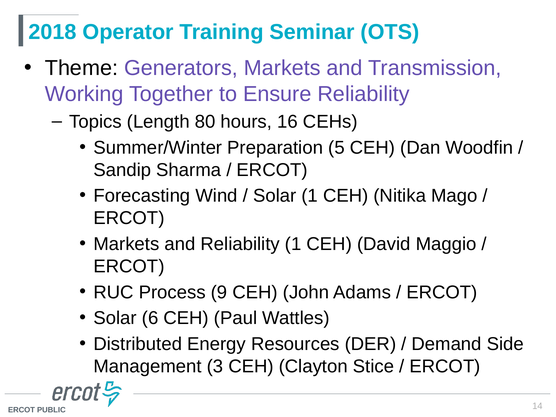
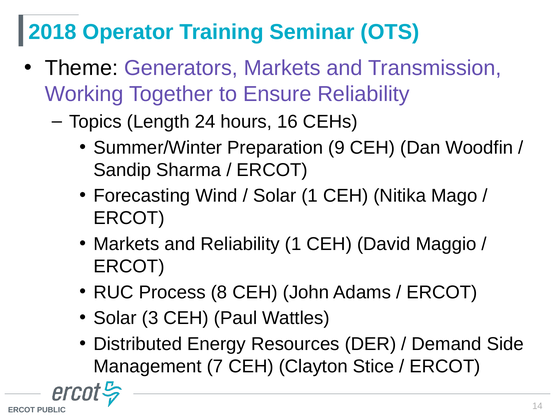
80: 80 -> 24
5: 5 -> 9
9: 9 -> 8
6: 6 -> 3
3: 3 -> 7
